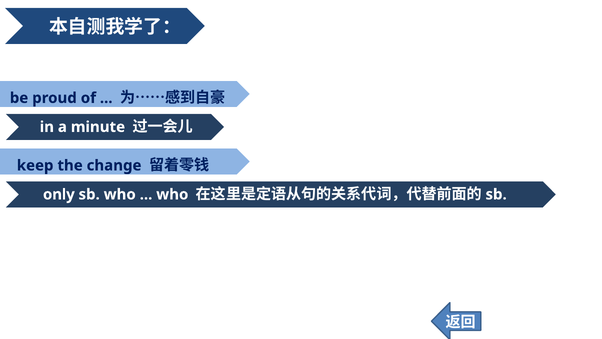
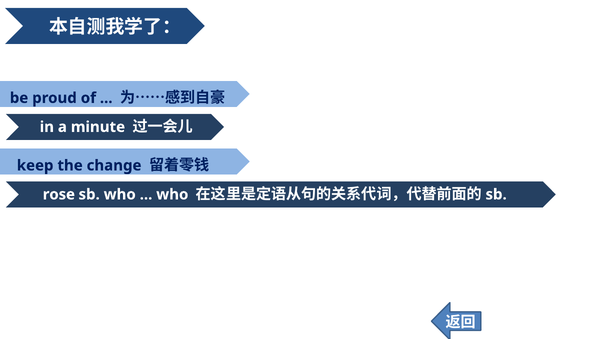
only: only -> rose
